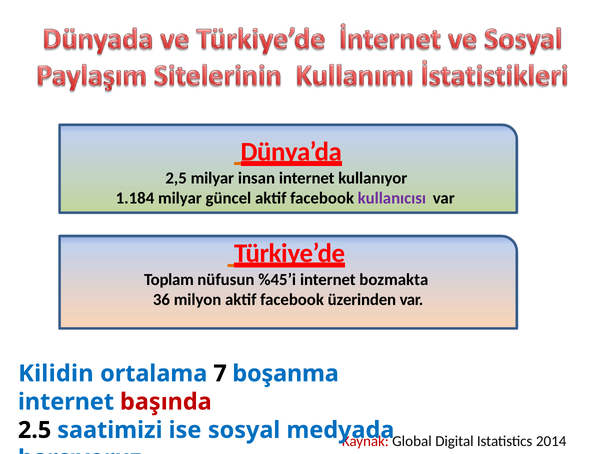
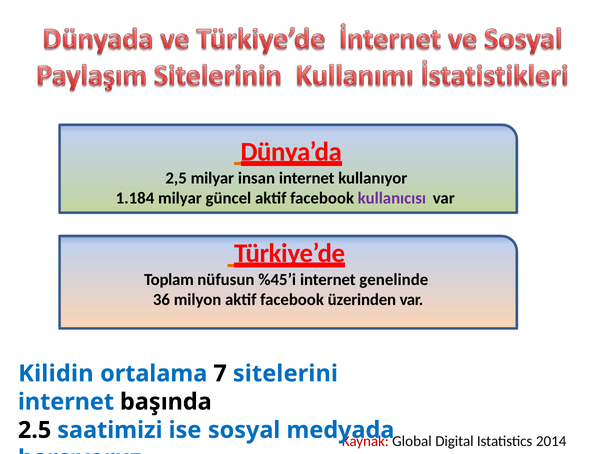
bozmakta: bozmakta -> genelinde
boşanma: boşanma -> sitelerini
başında colour: red -> black
